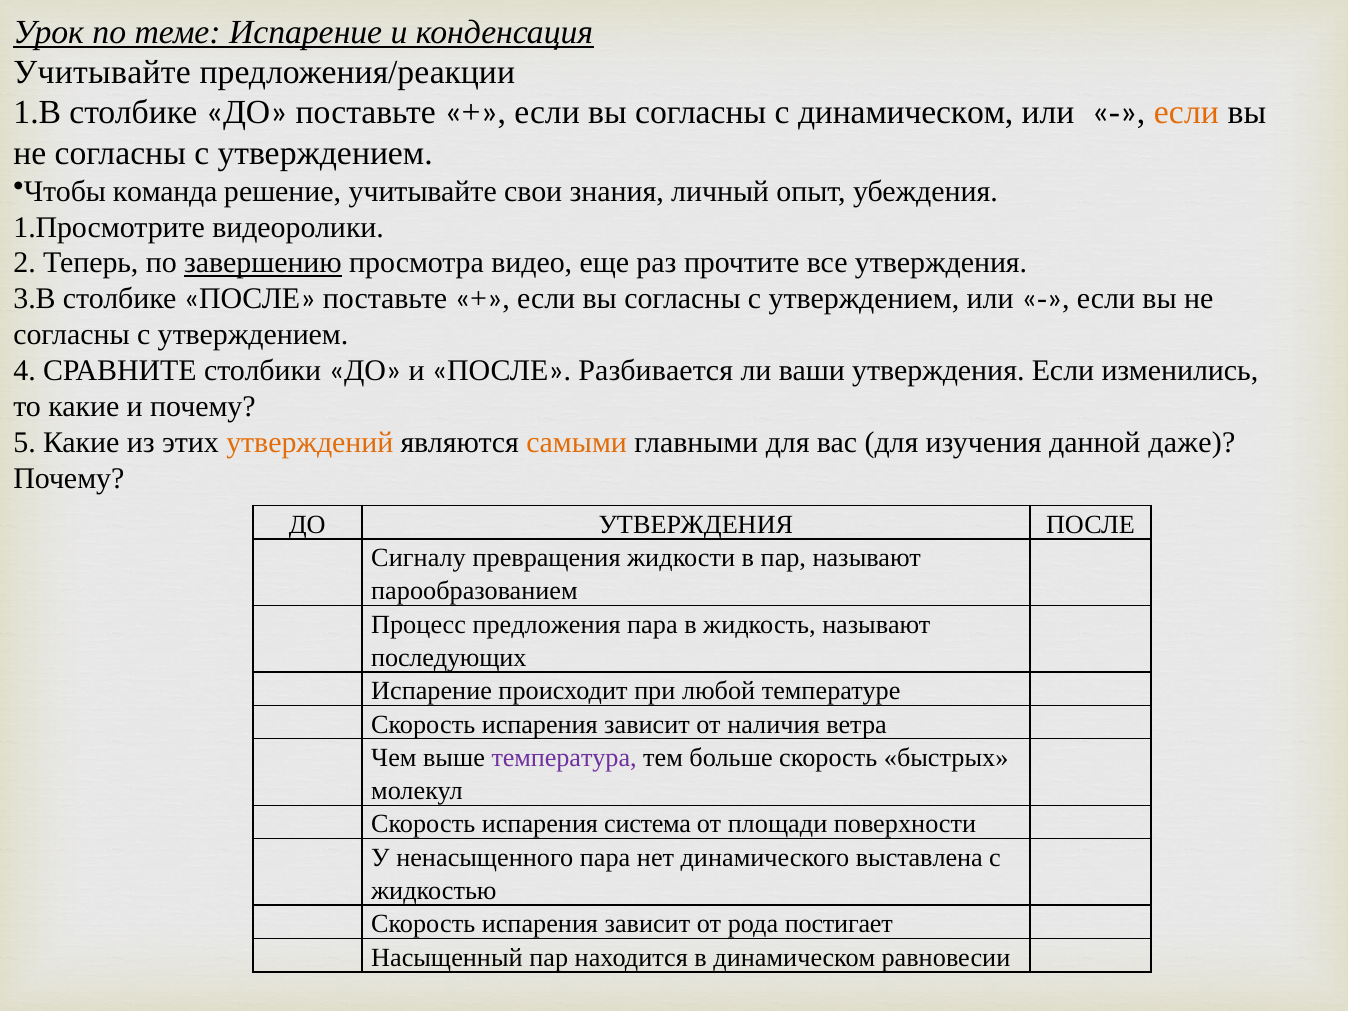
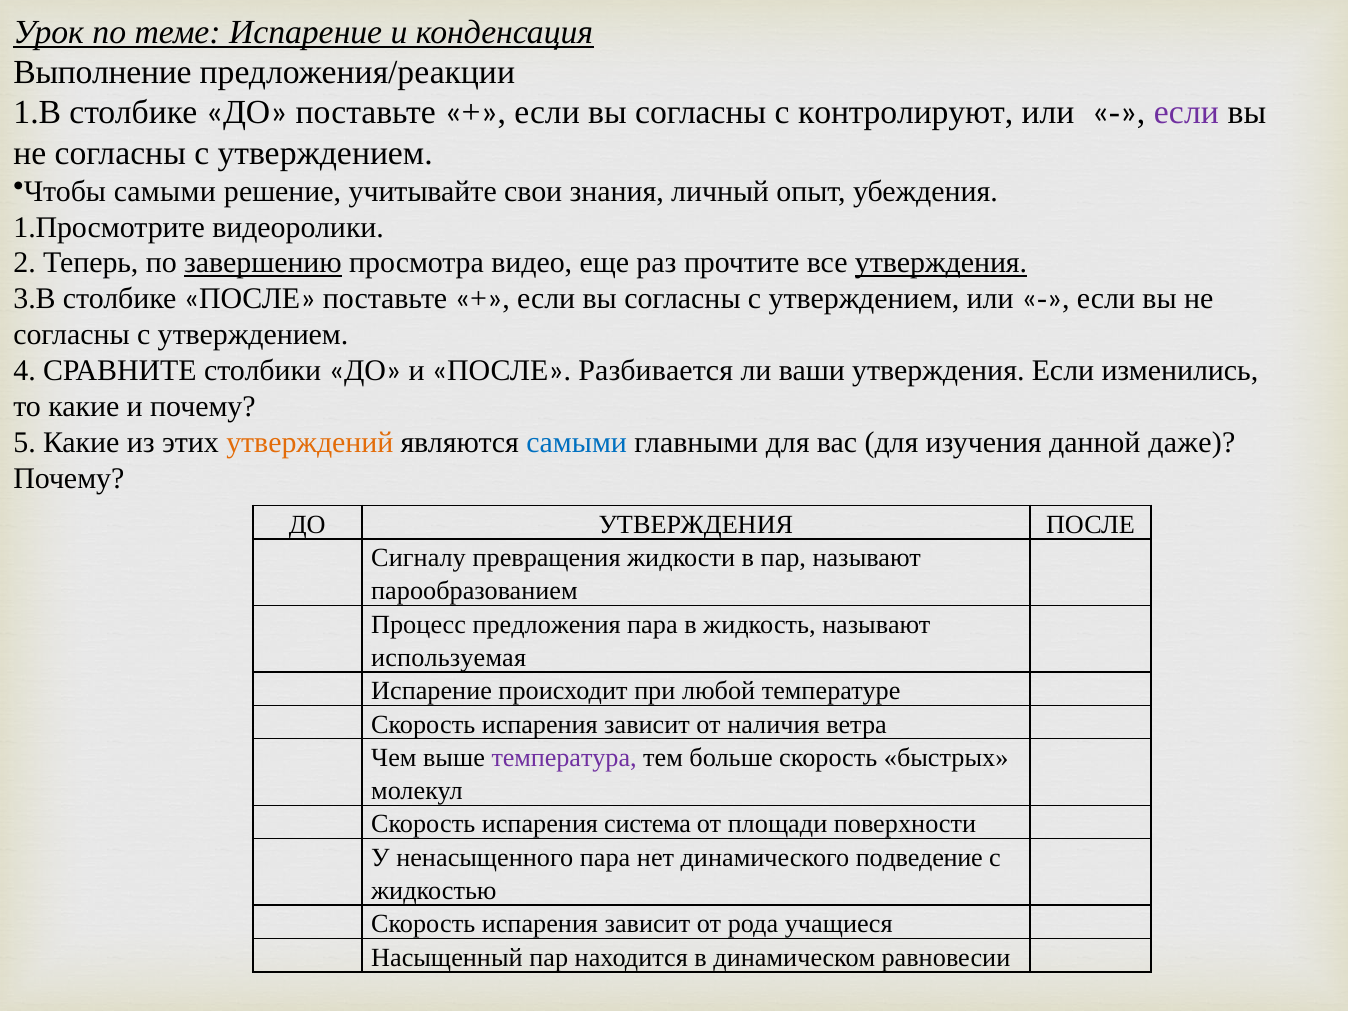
Учитывайте at (102, 72): Учитывайте -> Выполнение
с динамическом: динамическом -> контролируют
если at (1186, 113) colour: orange -> purple
Чтобы команда: команда -> самыми
утверждения at (941, 263) underline: none -> present
самыми at (577, 443) colour: orange -> blue
последующих: последующих -> используемая
выставлена: выставлена -> подведение
постигает: постигает -> учащиеся
